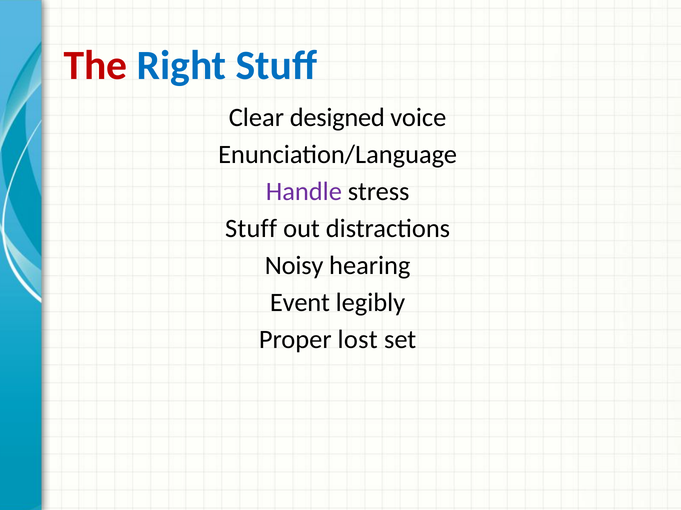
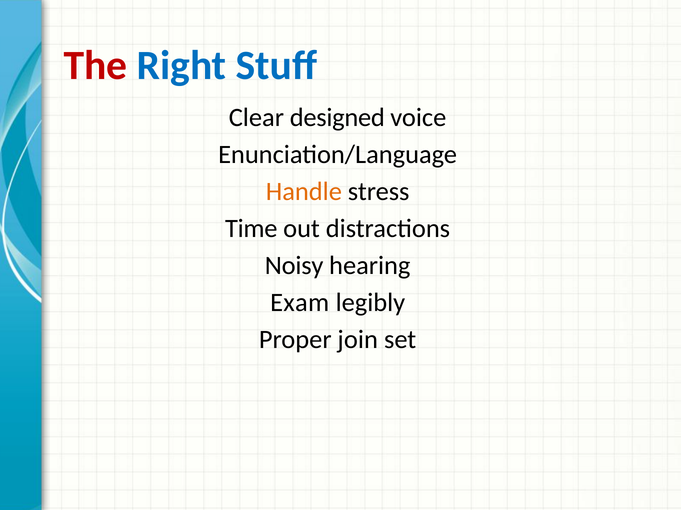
Handle colour: purple -> orange
Stuff at (251, 229): Stuff -> Time
Event: Event -> Exam
lost: lost -> join
